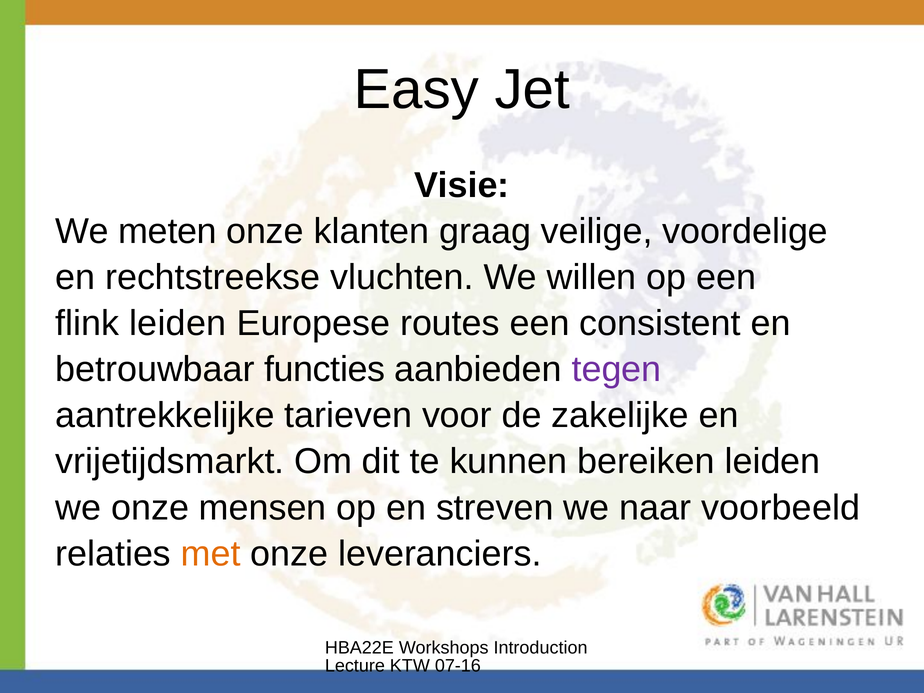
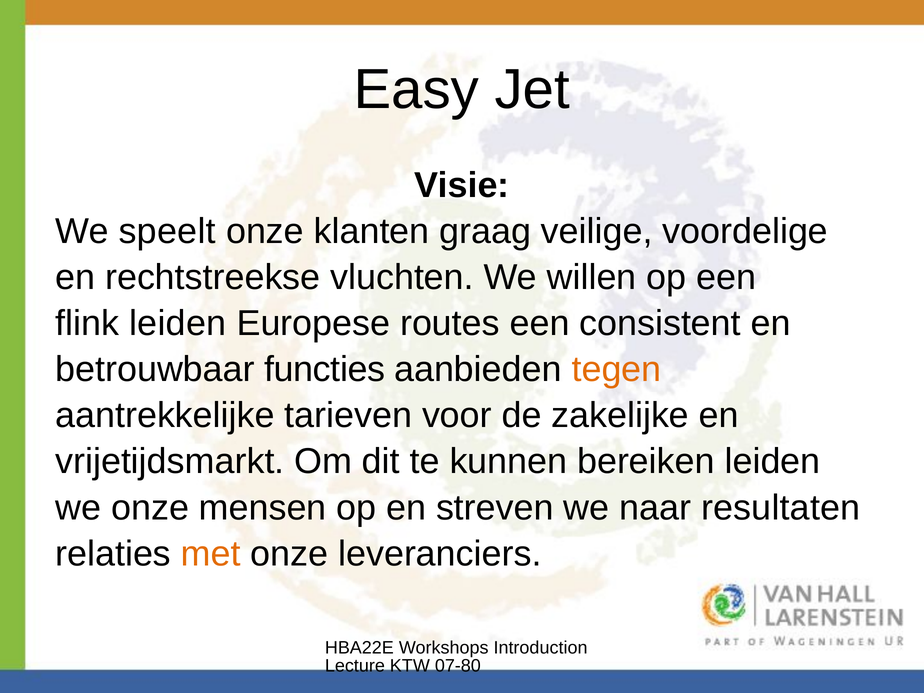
meten: meten -> speelt
tegen colour: purple -> orange
voorbeeld: voorbeeld -> resultaten
07-16: 07-16 -> 07-80
